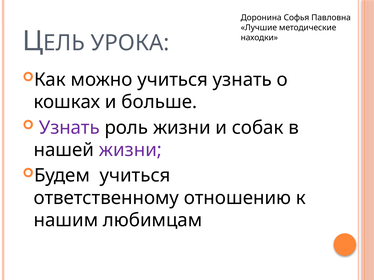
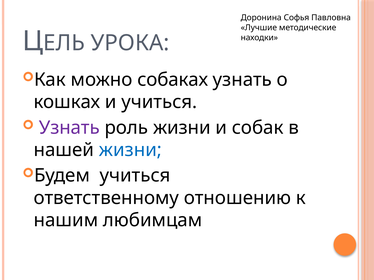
можно учиться: учиться -> собаках
и больше: больше -> учиться
жизни at (130, 150) colour: purple -> blue
